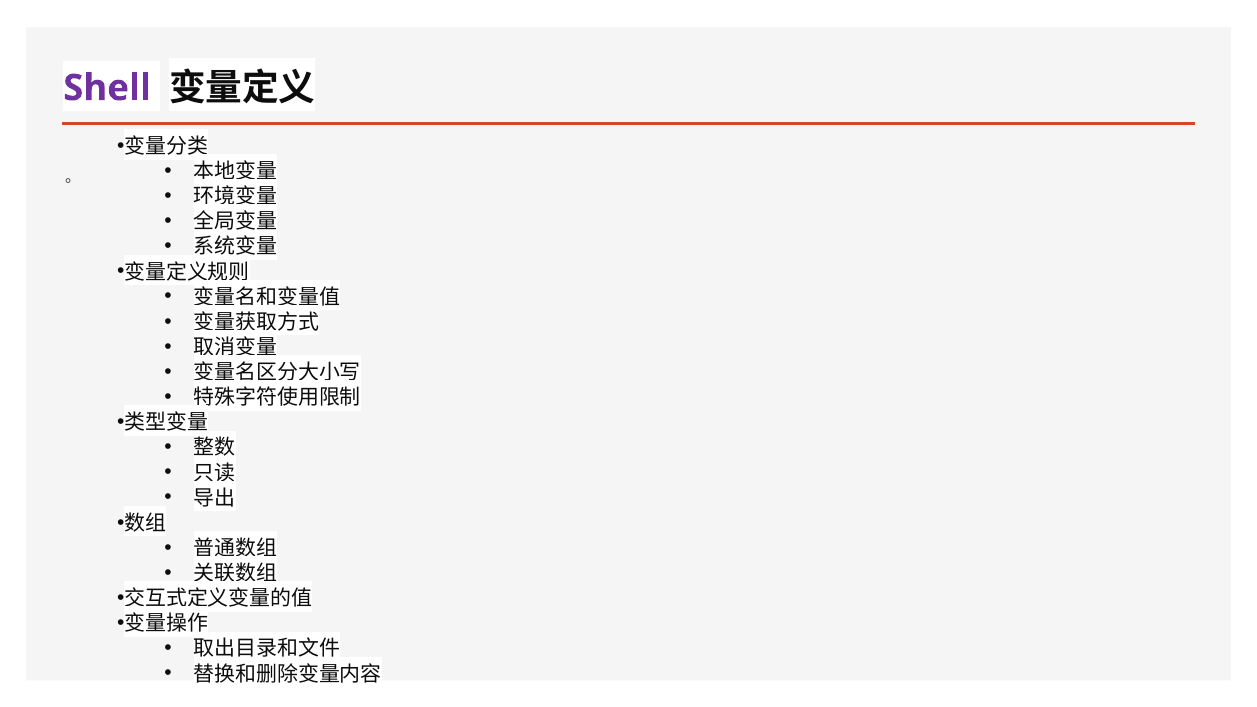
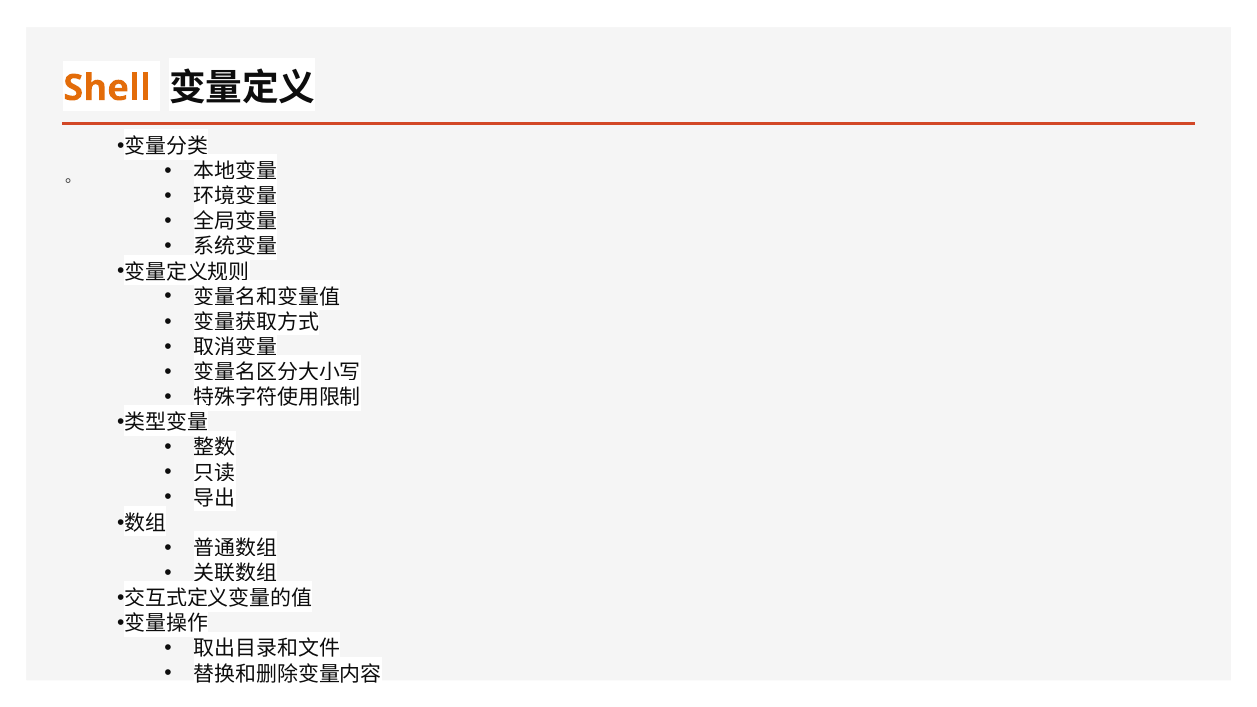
Shell colour: purple -> orange
